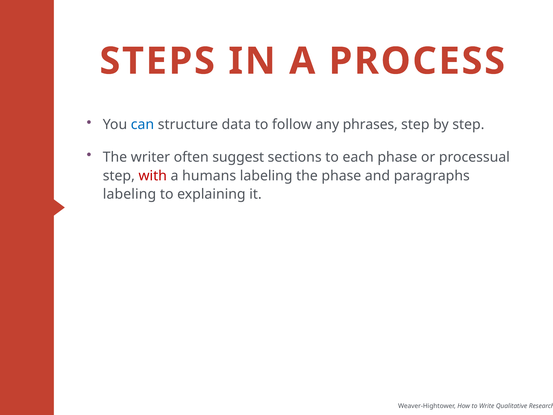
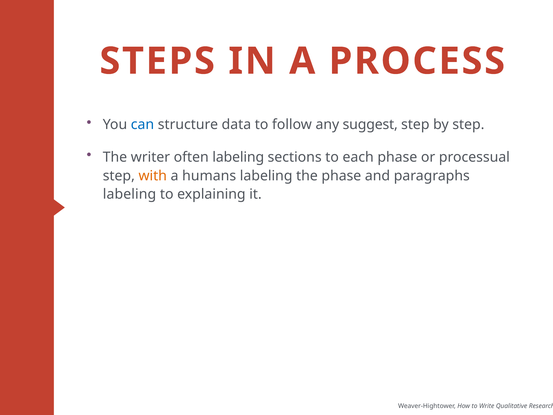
phrases: phrases -> suggest
often suggest: suggest -> labeling
with colour: red -> orange
